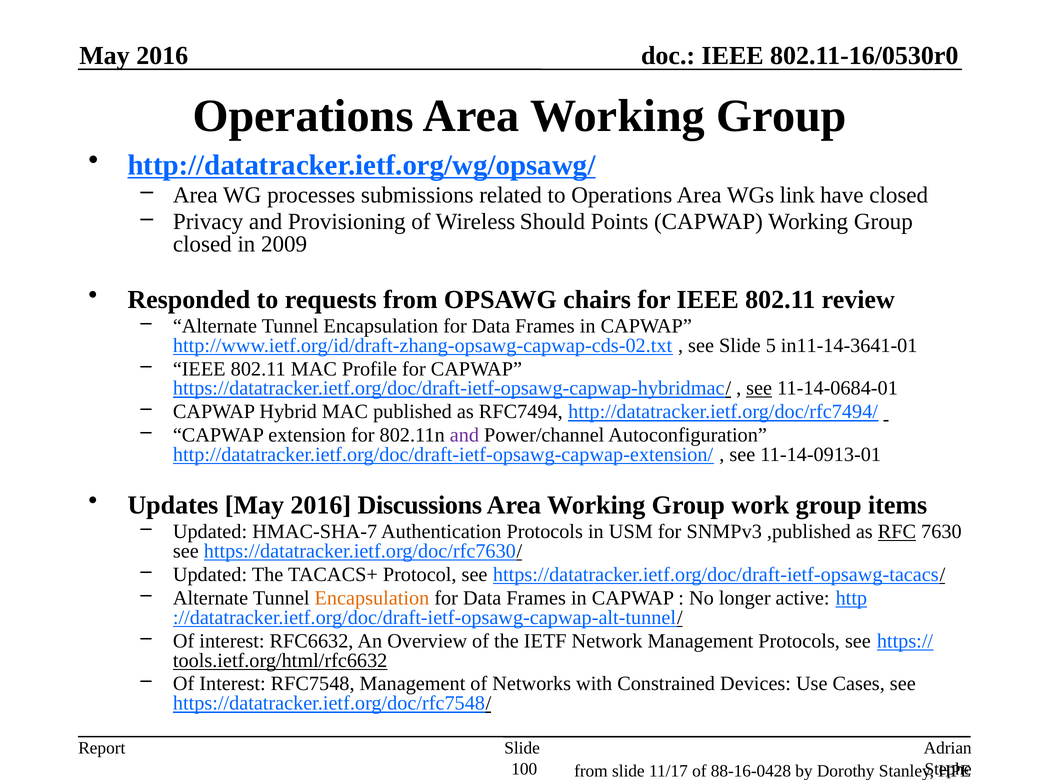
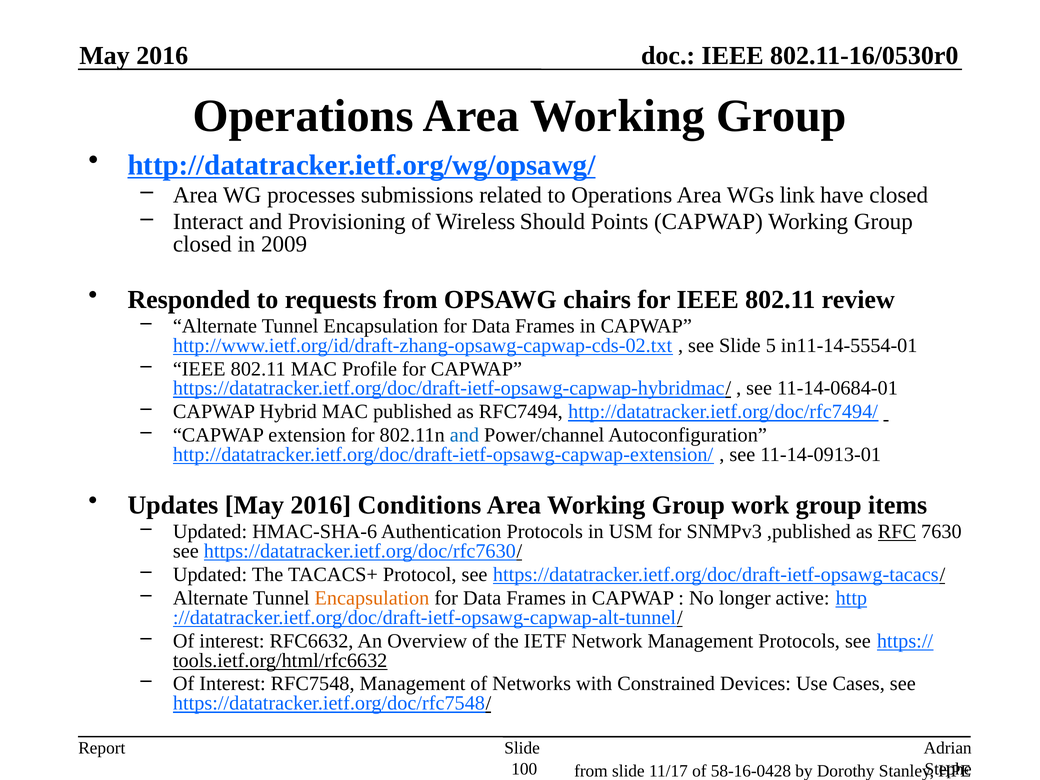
Privacy: Privacy -> Interact
in11-14-3641-01: in11-14-3641-01 -> in11-14-5554-01
see at (759, 388) underline: present -> none
and at (464, 435) colour: purple -> blue
Discussions: Discussions -> Conditions
HMAC-SHA-7: HMAC-SHA-7 -> HMAC-SHA-6
88-16-0428: 88-16-0428 -> 58-16-0428
